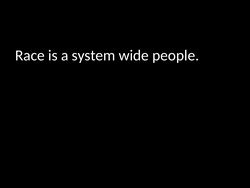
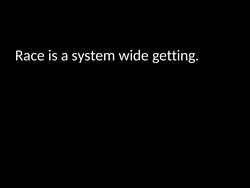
people: people -> getting
